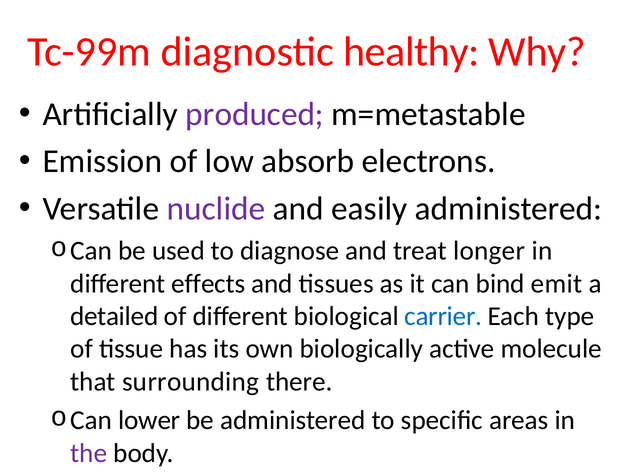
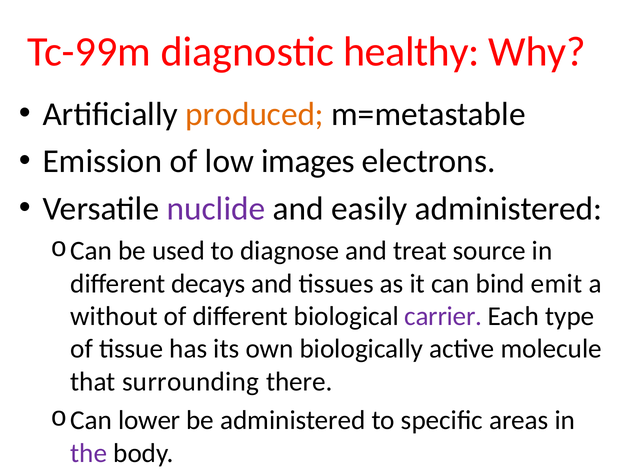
produced colour: purple -> orange
absorb: absorb -> images
longer: longer -> source
effects: effects -> decays
detailed: detailed -> without
carrier colour: blue -> purple
